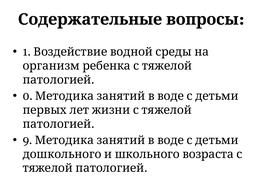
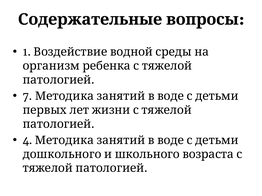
0: 0 -> 7
9: 9 -> 4
